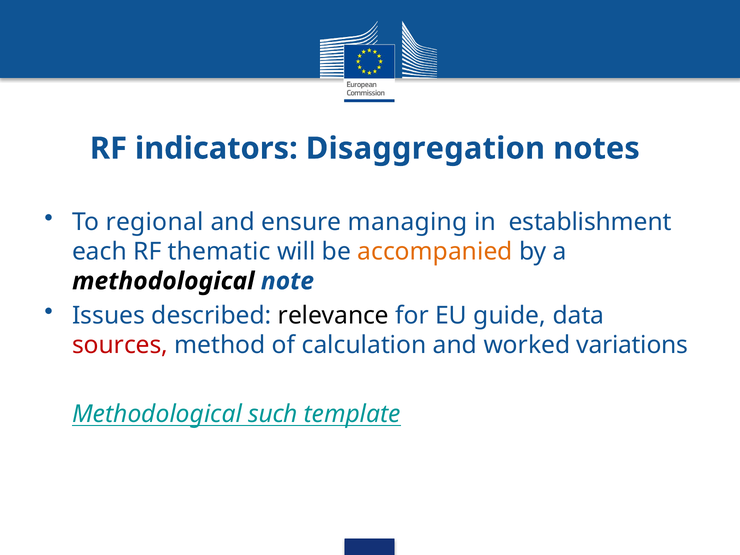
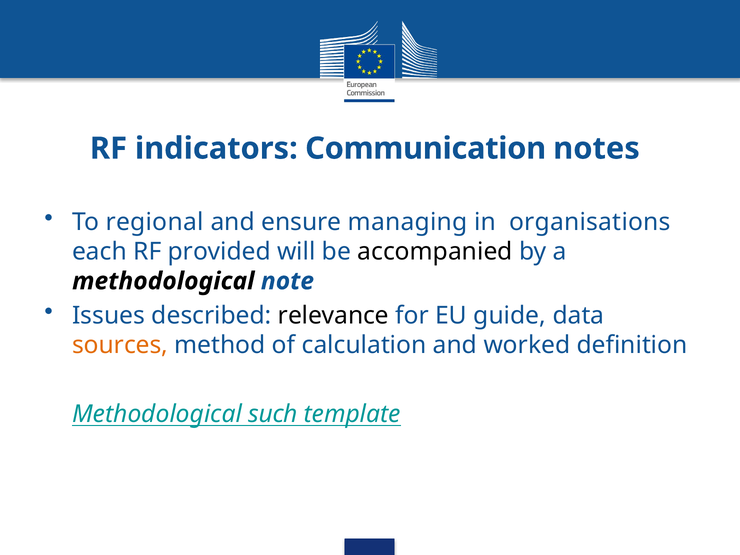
Disaggregation: Disaggregation -> Communication
establishment: establishment -> organisations
thematic: thematic -> provided
accompanied colour: orange -> black
sources colour: red -> orange
variations: variations -> definition
